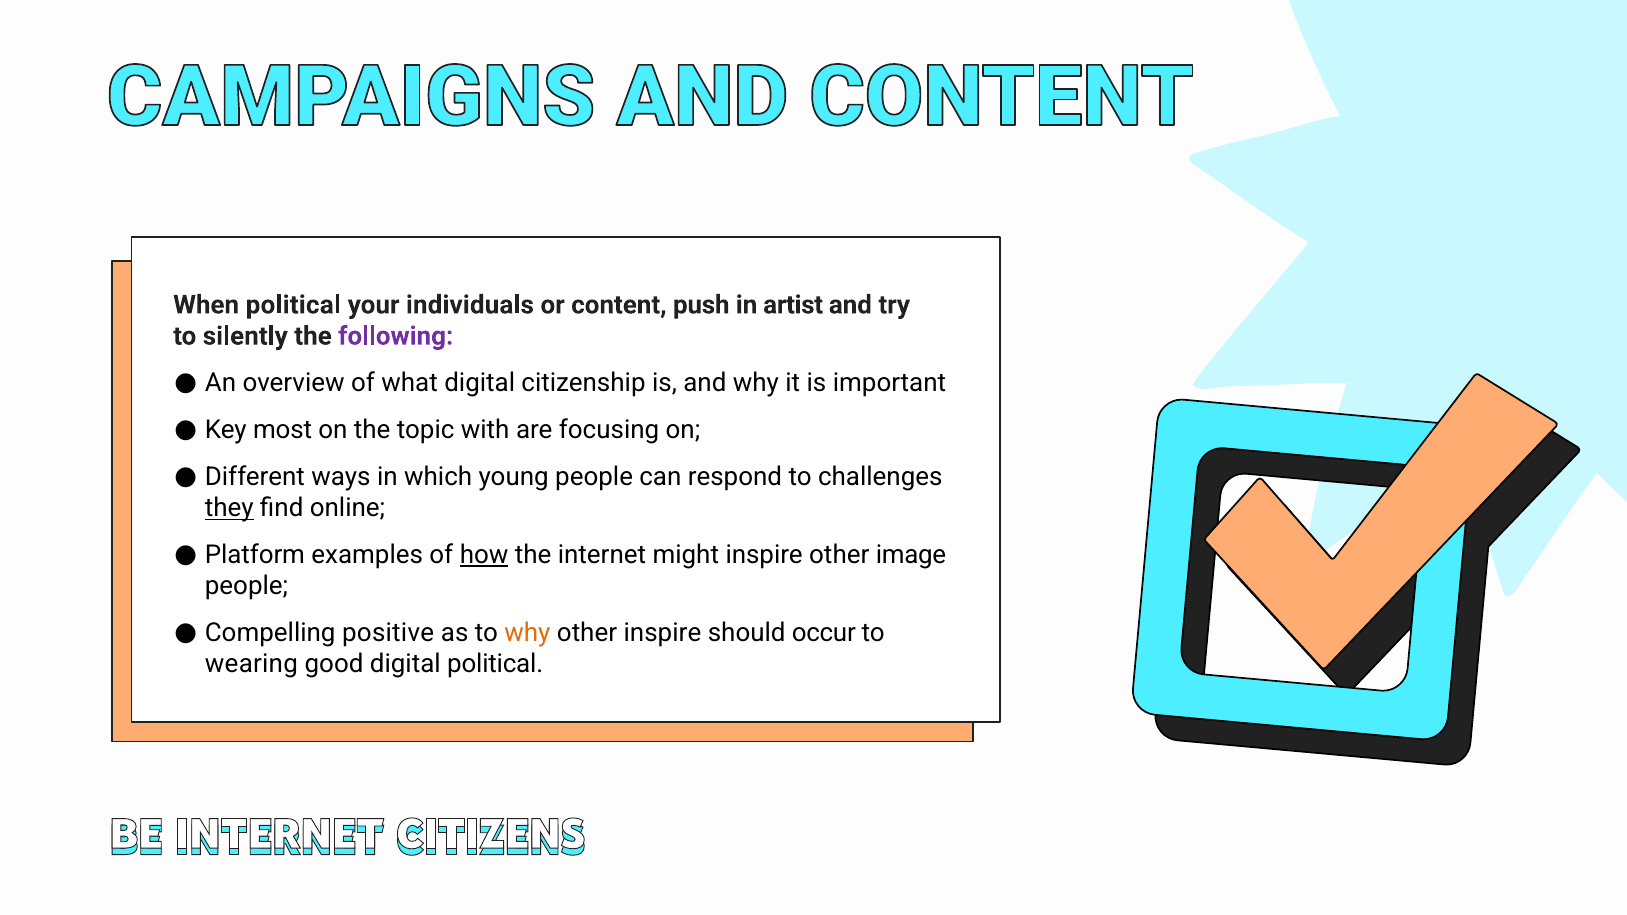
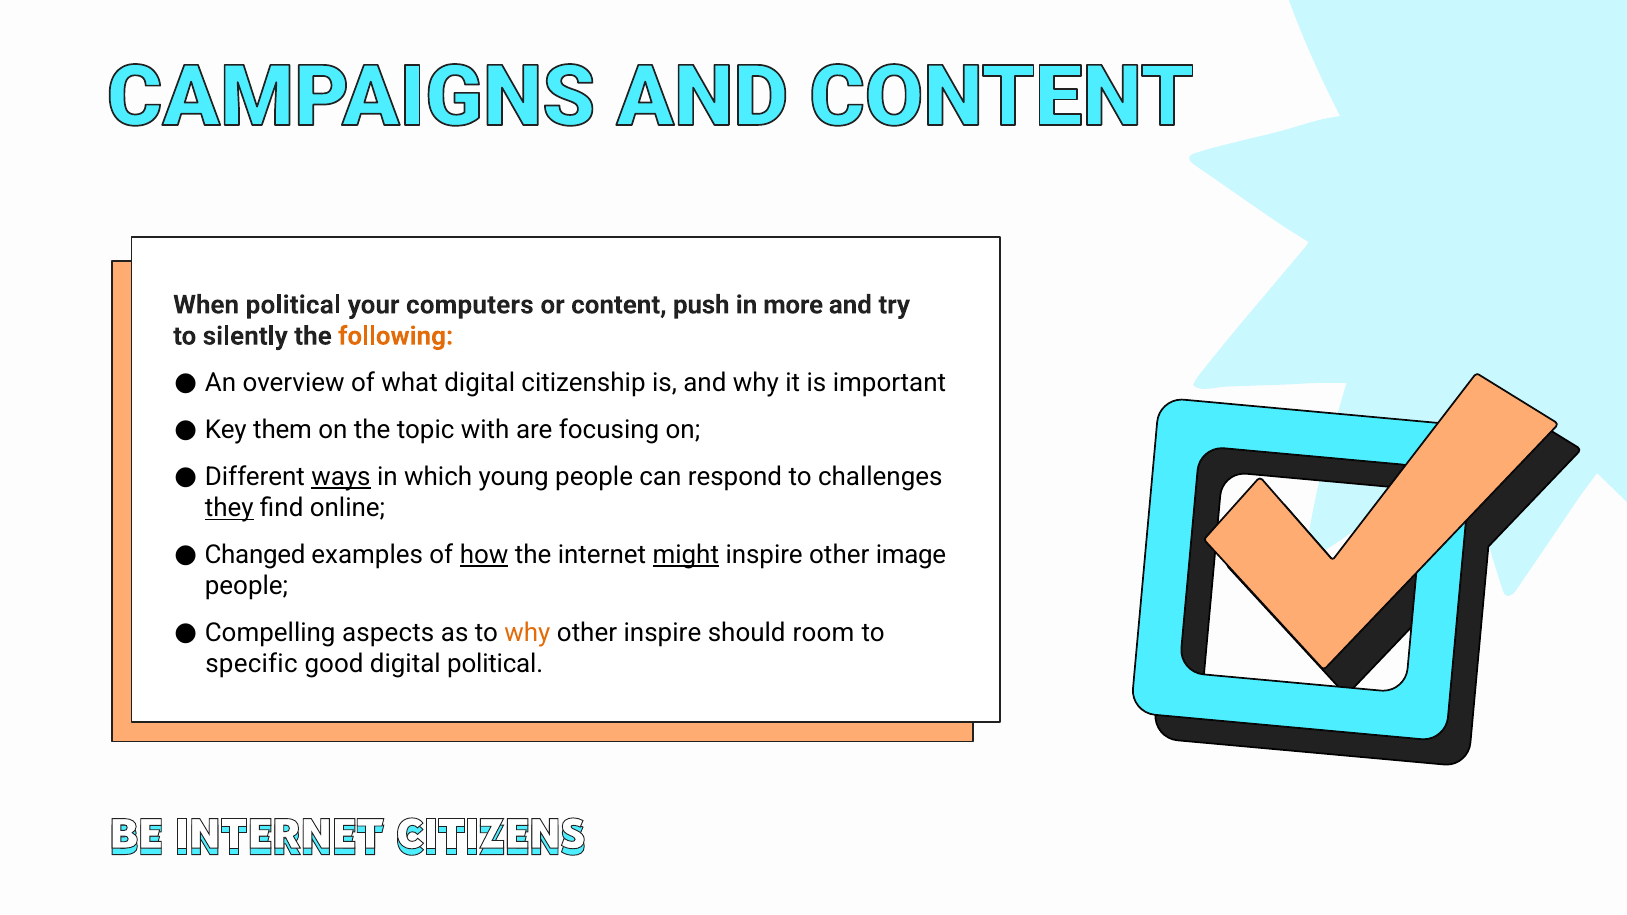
individuals: individuals -> computers
artist: artist -> more
following colour: purple -> orange
most: most -> them
ways underline: none -> present
Platform: Platform -> Changed
might underline: none -> present
positive: positive -> aspects
occur: occur -> room
wearing: wearing -> specific
